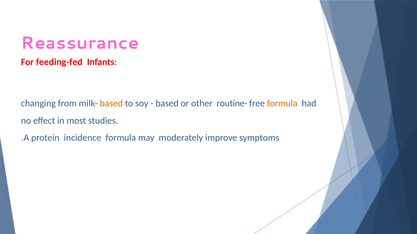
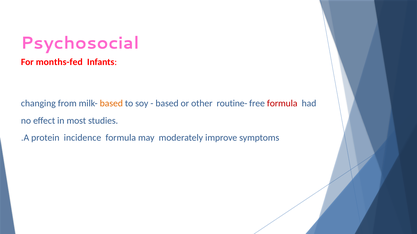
Reassurance: Reassurance -> Psychosocial
feeding-fed: feeding-fed -> months-fed
formula at (282, 104) colour: orange -> red
